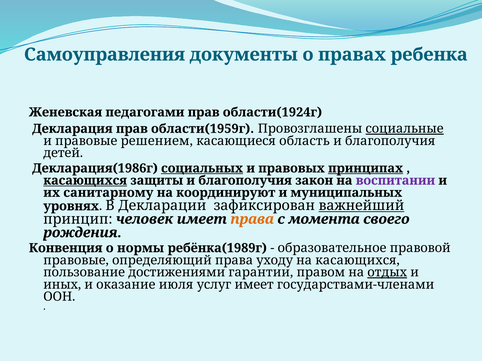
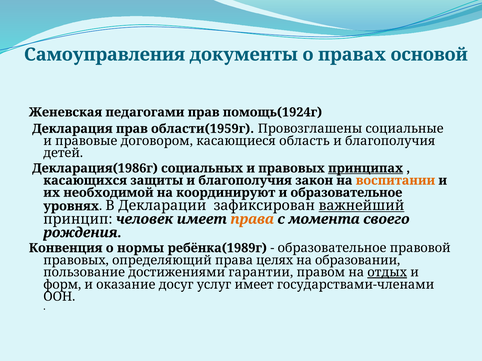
ребенка: ребенка -> основой
области(1924г: области(1924г -> помощь(1924г
социальные underline: present -> none
решением: решением -> договором
социальных underline: present -> none
касающихся at (85, 181) underline: present -> none
воспитании colour: purple -> orange
санитарному: санитарному -> необходимой
и муниципальных: муниципальных -> образовательное
правовые at (76, 261): правовые -> правовых
уходу: уходу -> целях
на касающихся: касающихся -> образовании
иных: иных -> форм
июля: июля -> досуг
